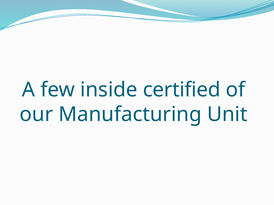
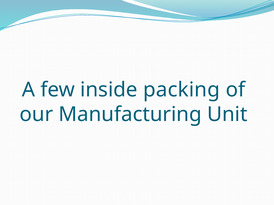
certified: certified -> packing
